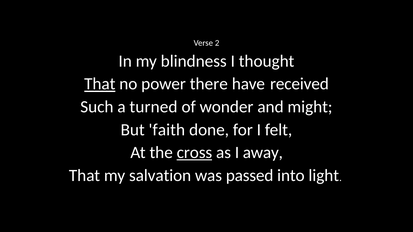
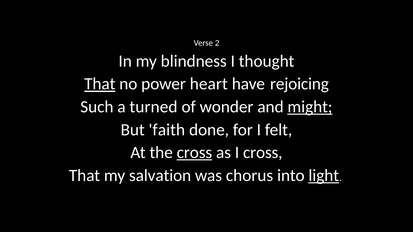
there: there -> heart
received: received -> rejoicing
might underline: none -> present
I away: away -> cross
passed: passed -> chorus
light underline: none -> present
